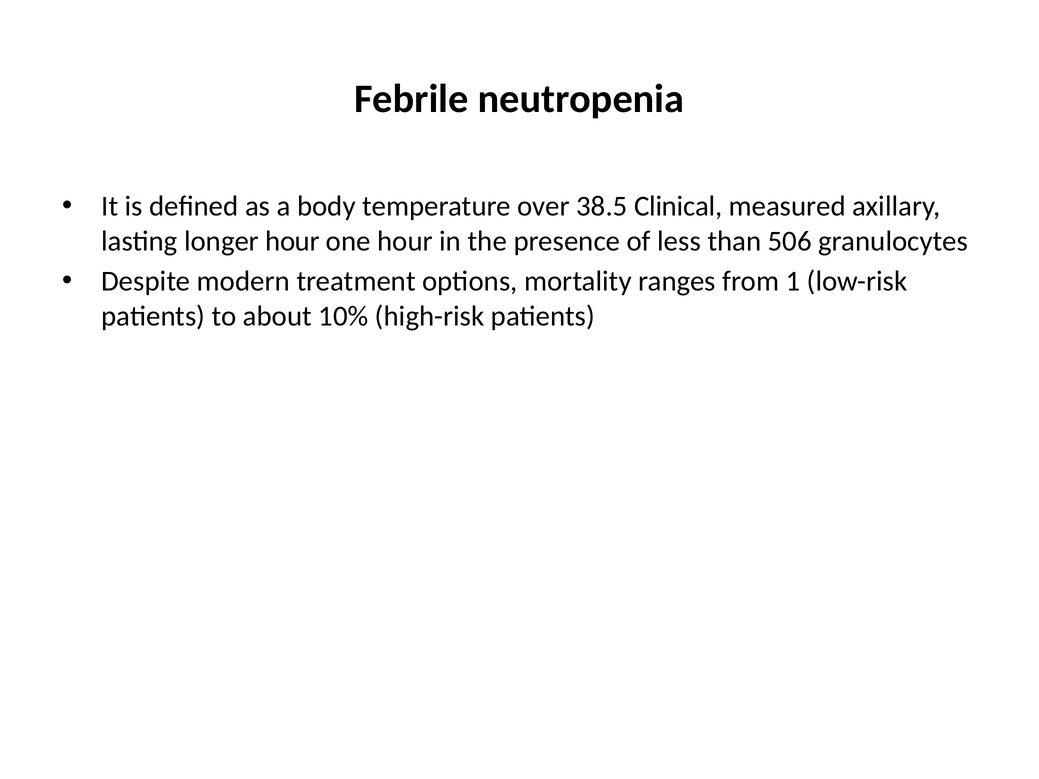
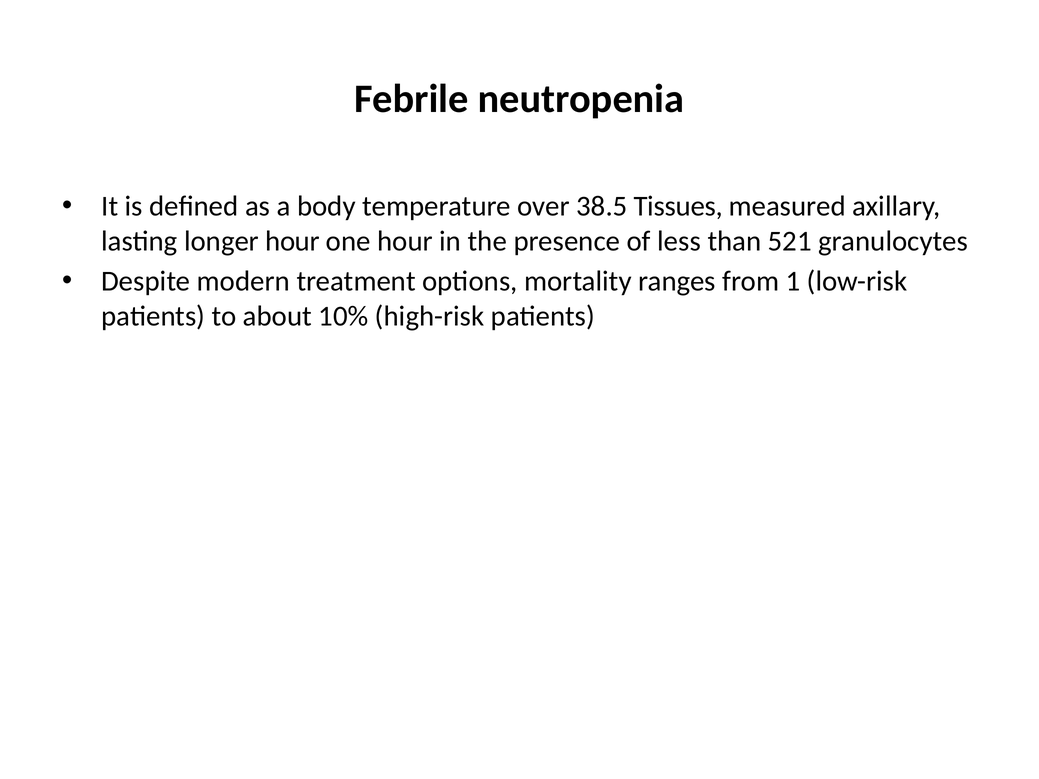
Clinical: Clinical -> Tissues
506: 506 -> 521
